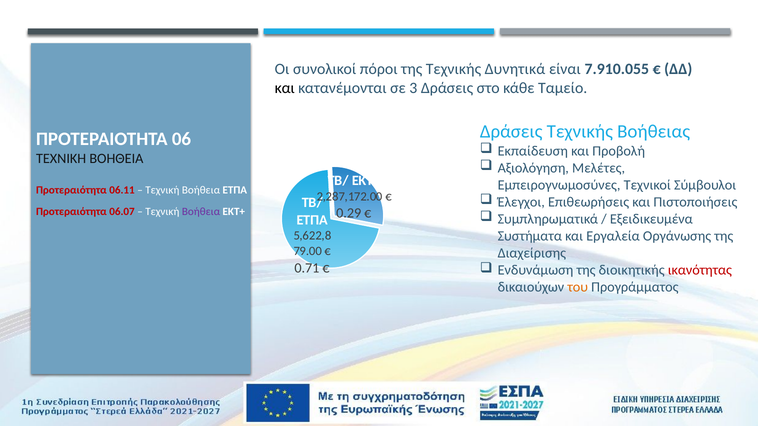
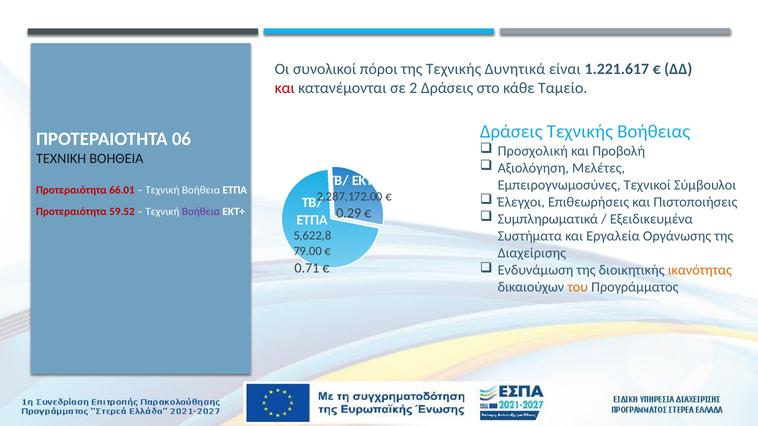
7.910.055: 7.910.055 -> 1.221.617
και at (285, 88) colour: black -> red
3: 3 -> 2
Εκπαίδευση: Εκπαίδευση -> Προσχολική
06.11: 06.11 -> 66.01
06.07: 06.07 -> 59.52
ικανότητας colour: red -> orange
